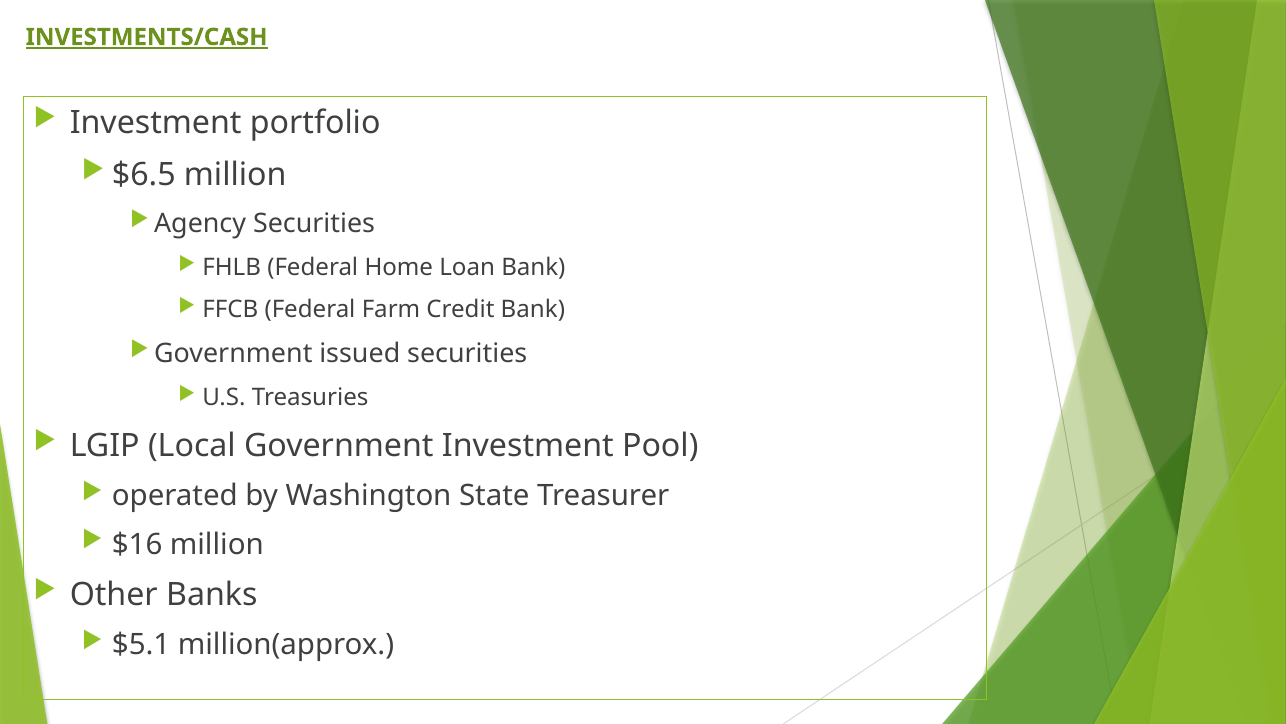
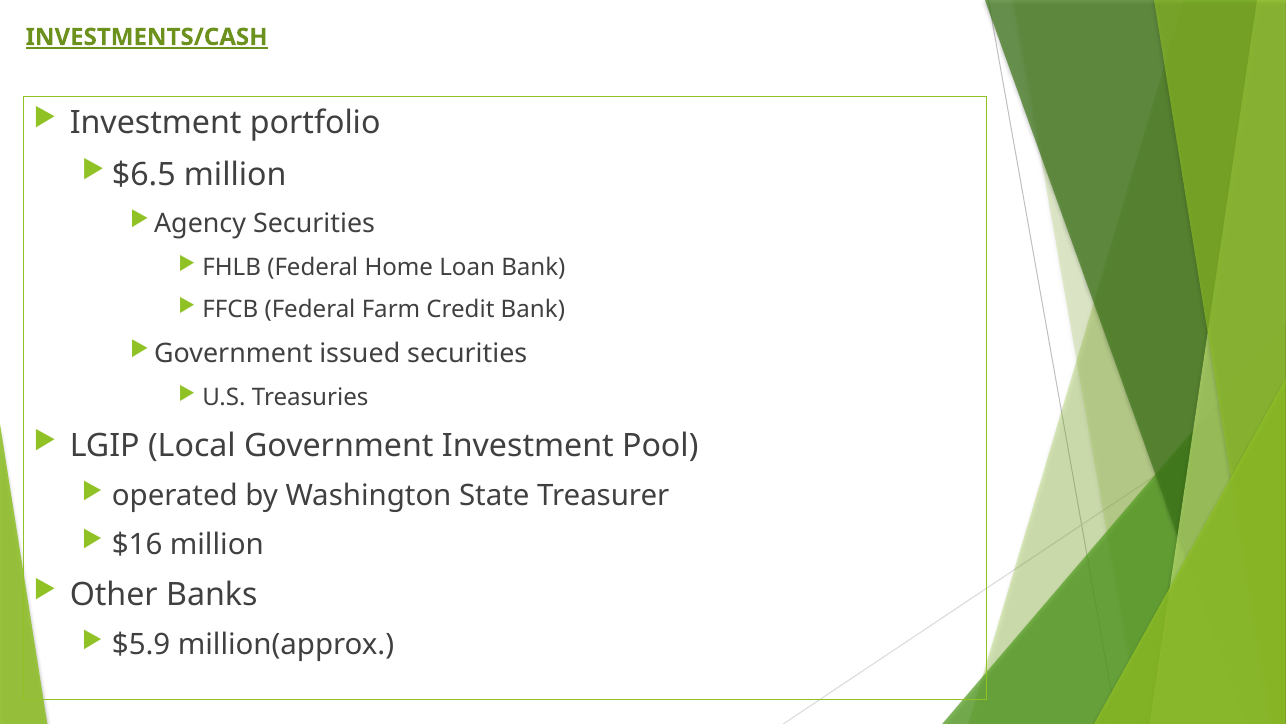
$5.1: $5.1 -> $5.9
